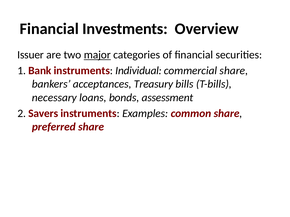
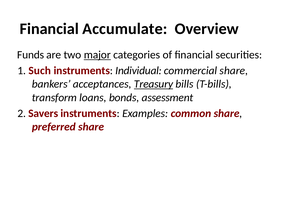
Investments: Investments -> Accumulate
Issuer: Issuer -> Funds
Bank: Bank -> Such
Treasury underline: none -> present
necessary: necessary -> transform
